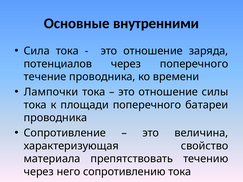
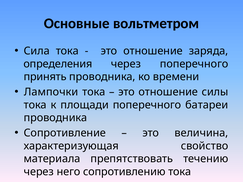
внутренними: внутренними -> вольтметром
потенциалов: потенциалов -> определения
течение: течение -> принять
